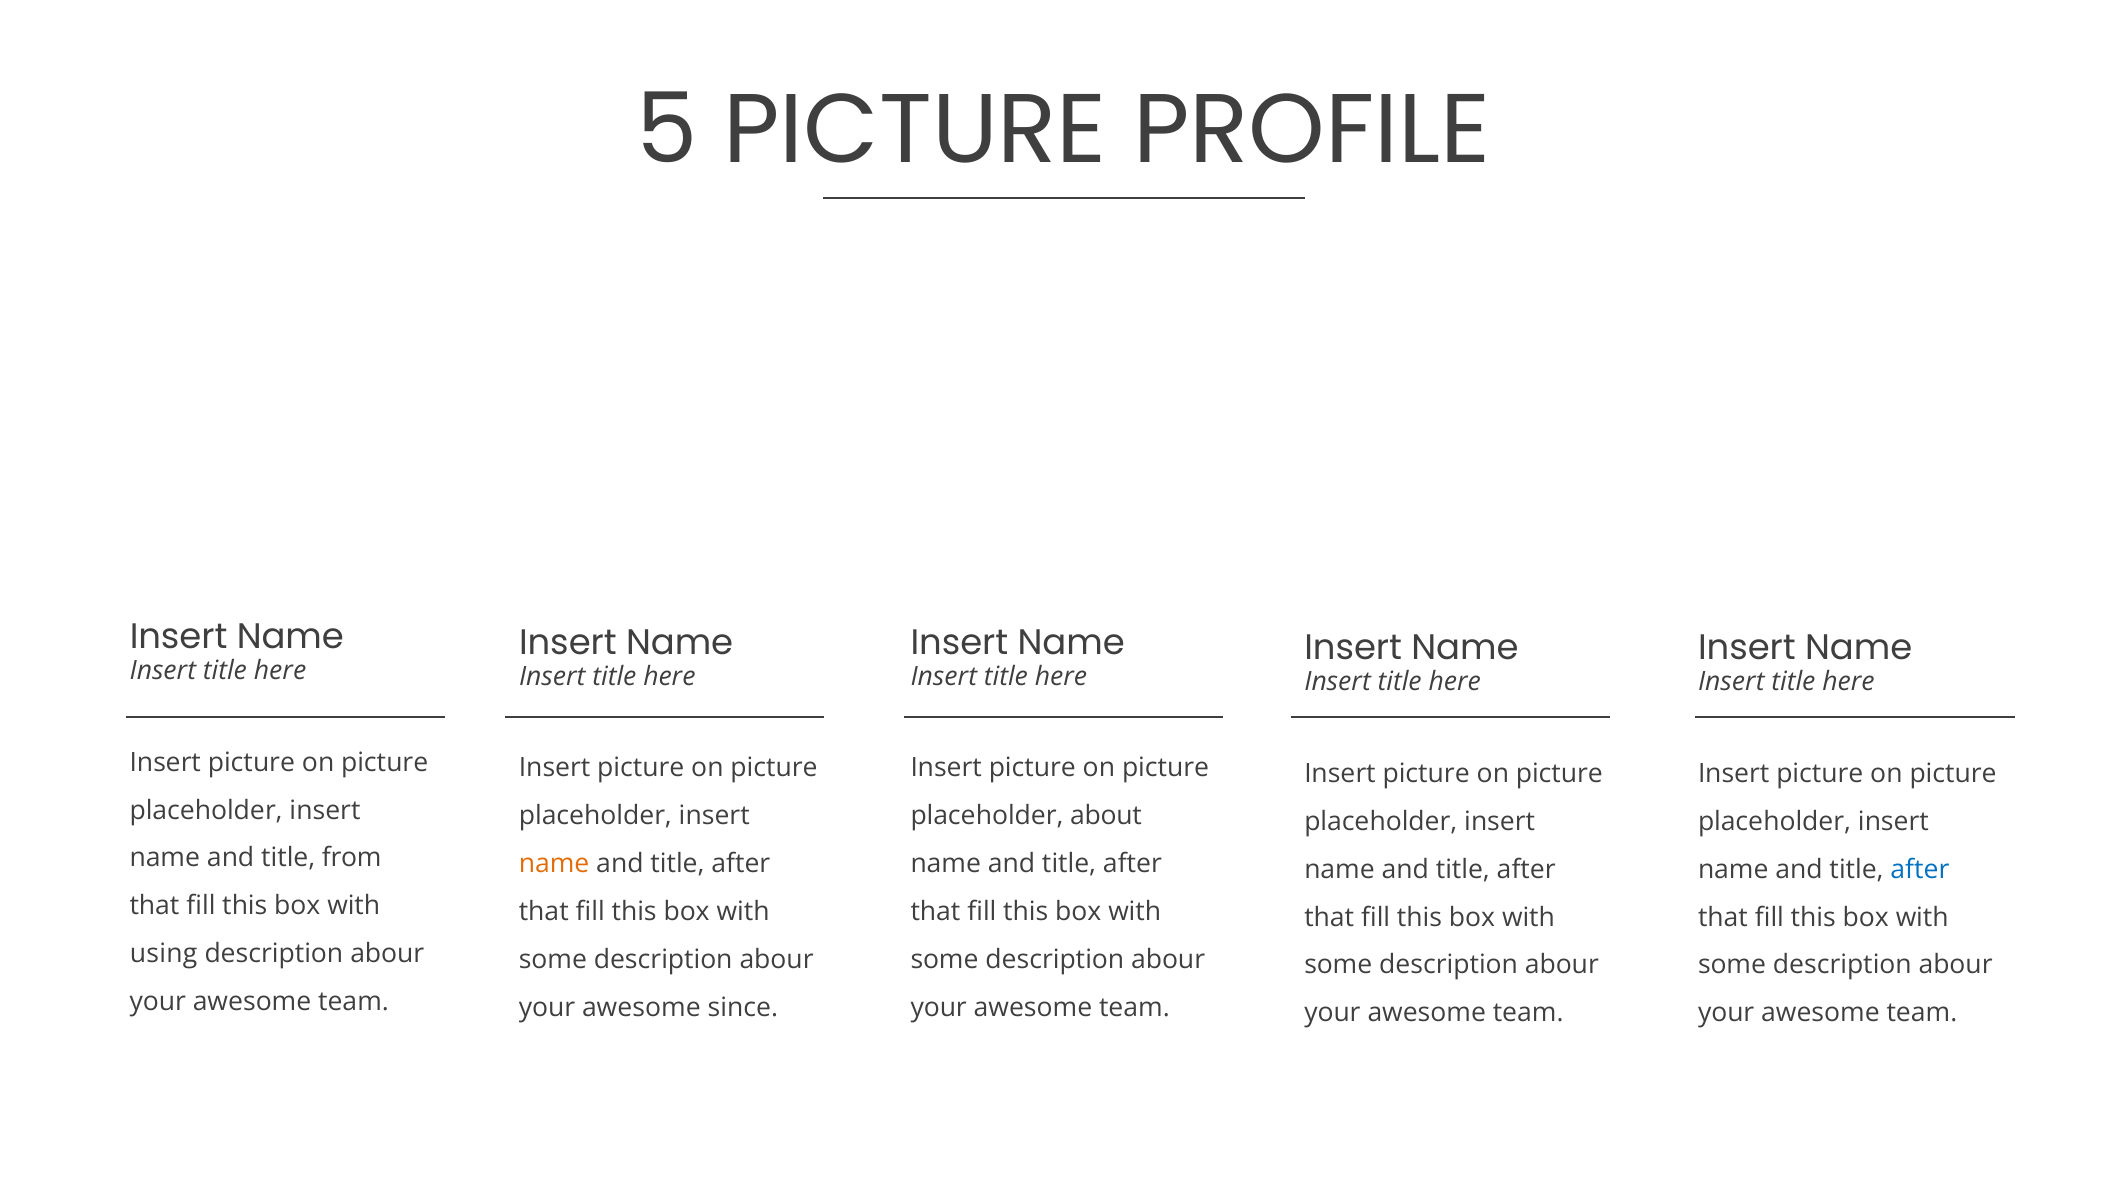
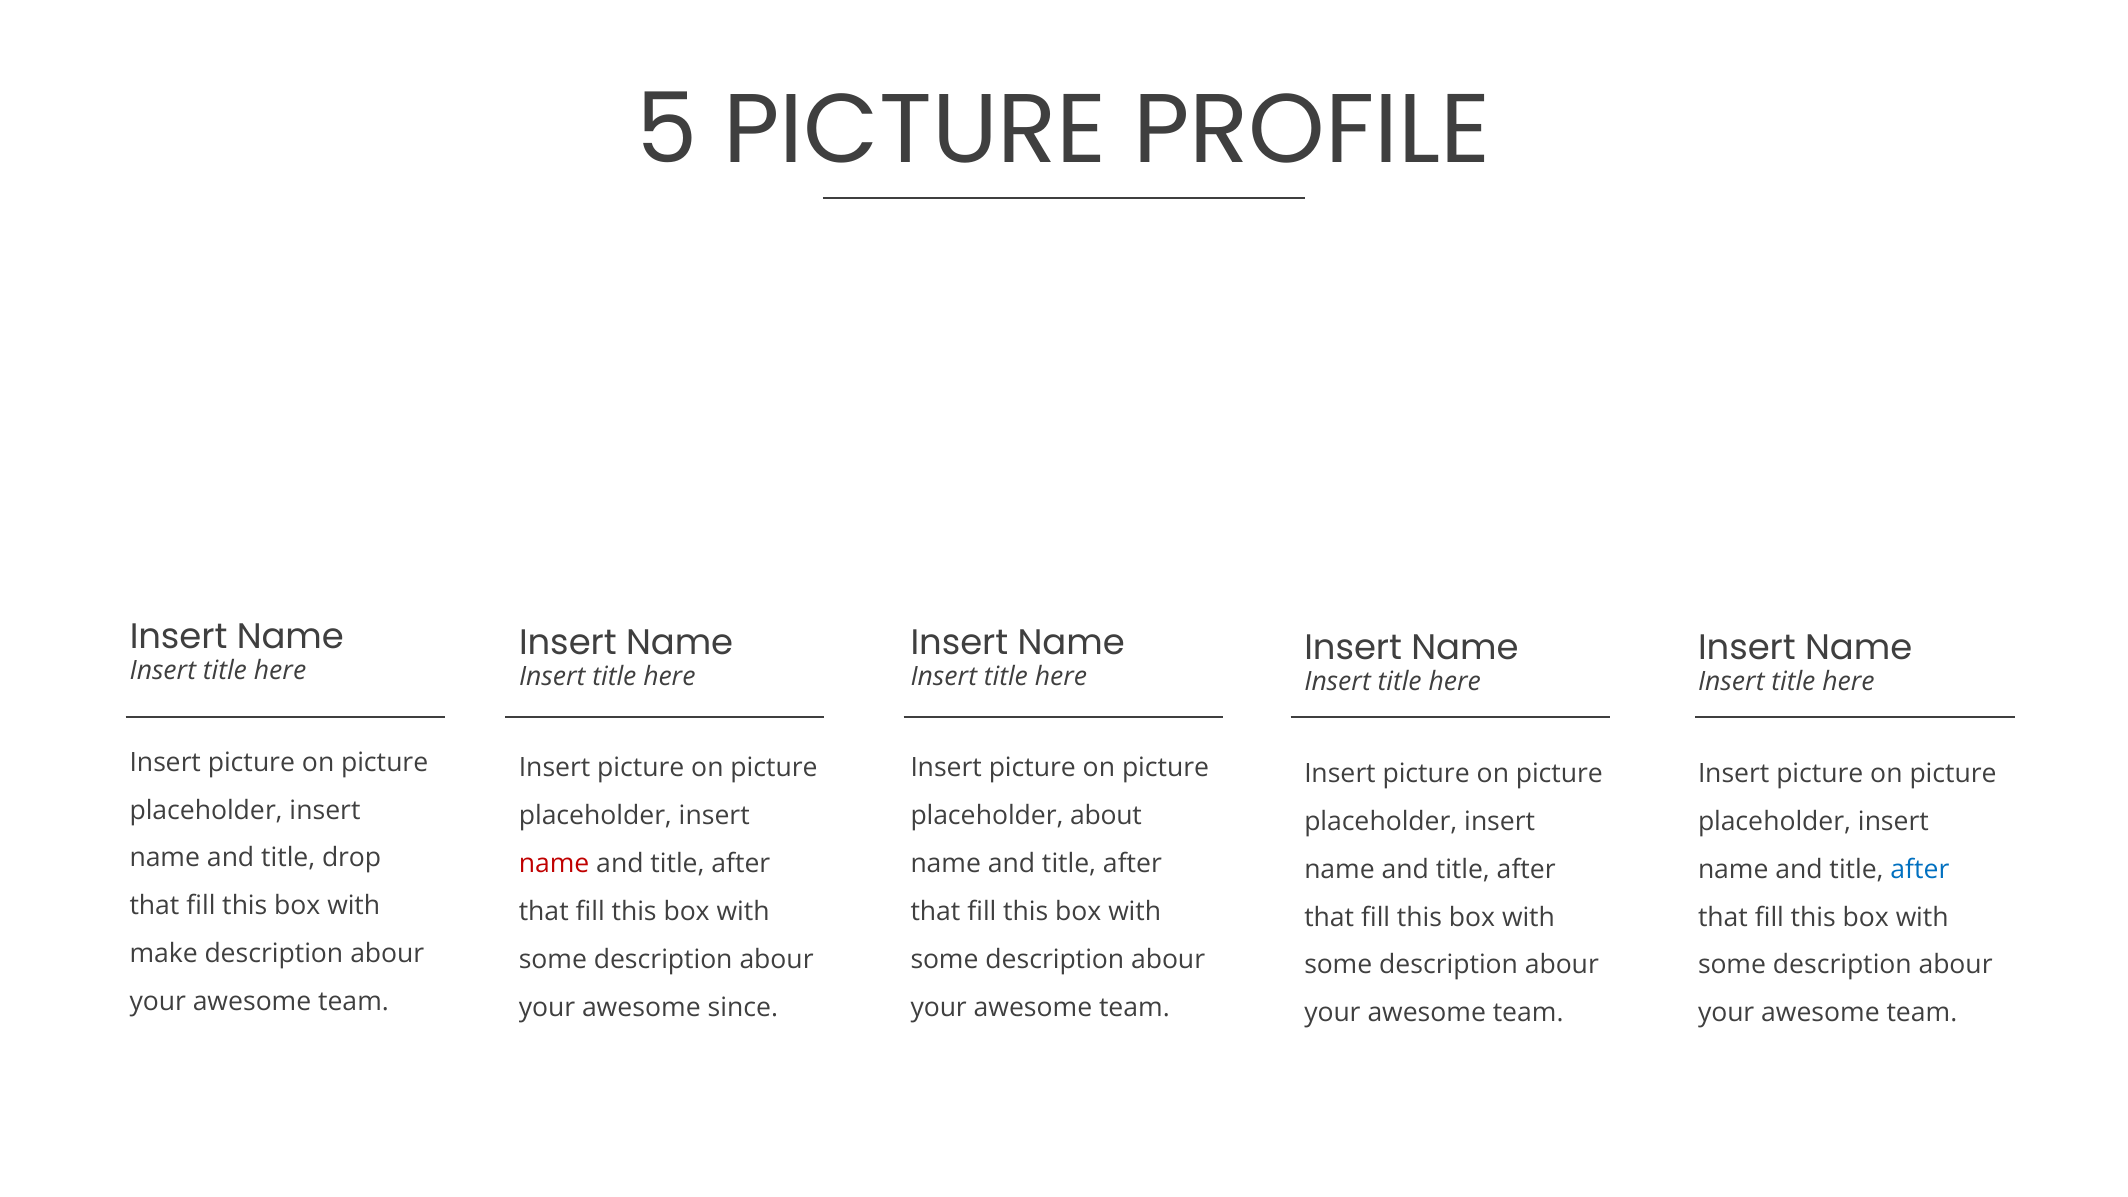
from: from -> drop
name at (554, 864) colour: orange -> red
using: using -> make
